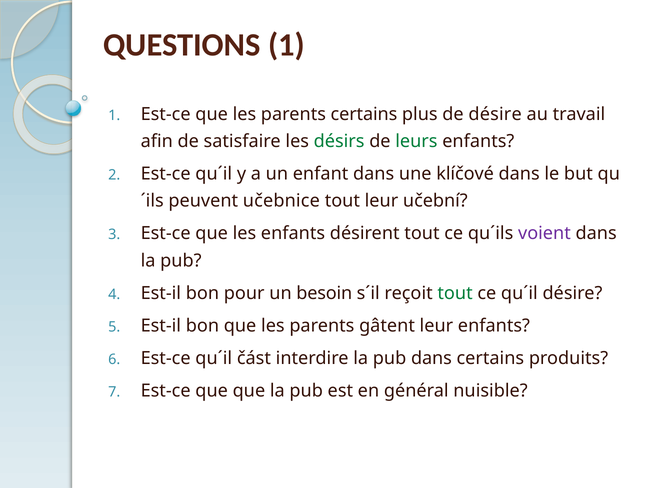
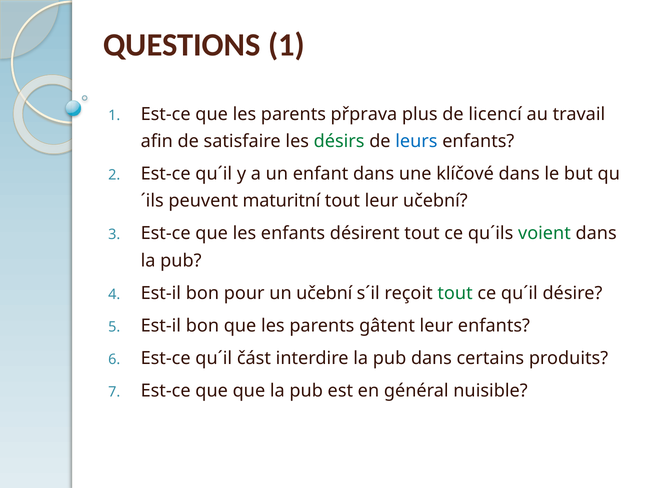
parents certains: certains -> přprava
de désire: désire -> licencí
leurs colour: green -> blue
učebnice: učebnice -> maturitní
voient colour: purple -> green
un besoin: besoin -> učební
